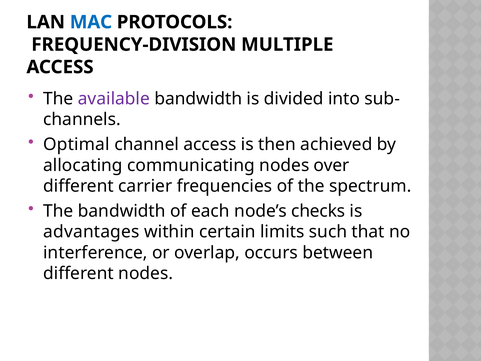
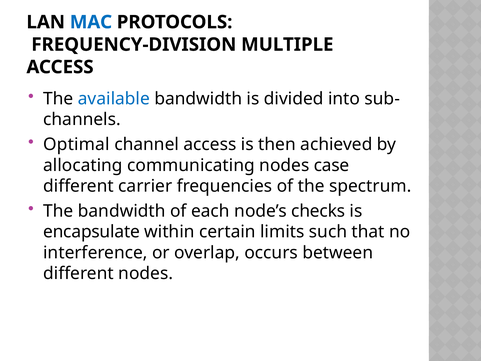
available colour: purple -> blue
over: over -> case
advantages: advantages -> encapsulate
